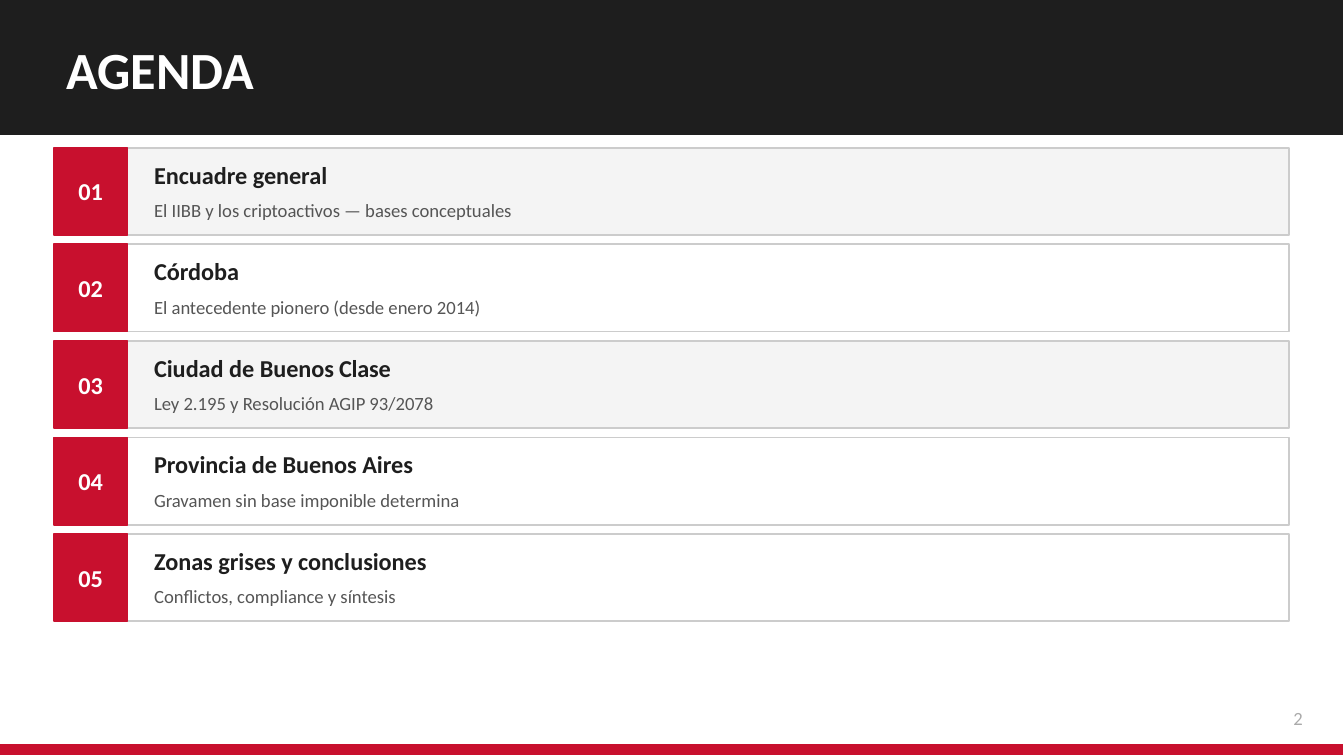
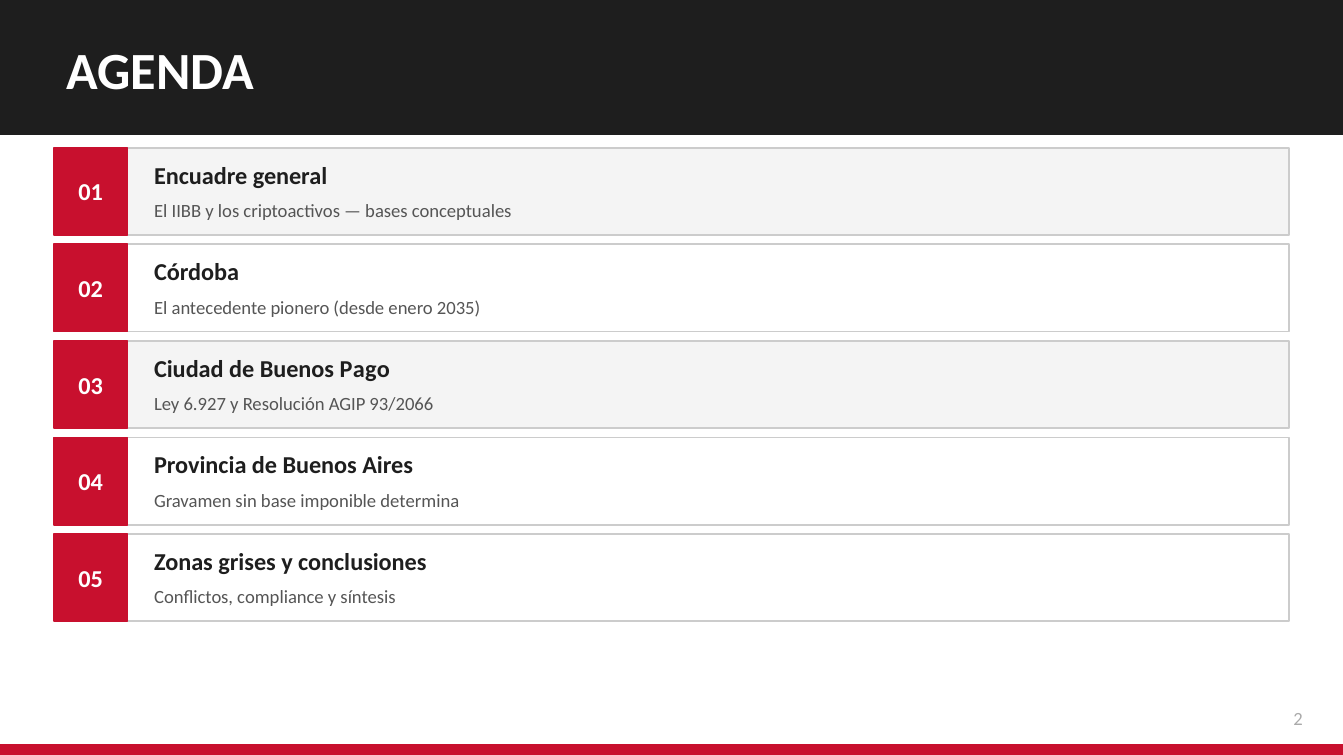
2014: 2014 -> 2035
Clase: Clase -> Pago
2.195: 2.195 -> 6.927
93/2078: 93/2078 -> 93/2066
